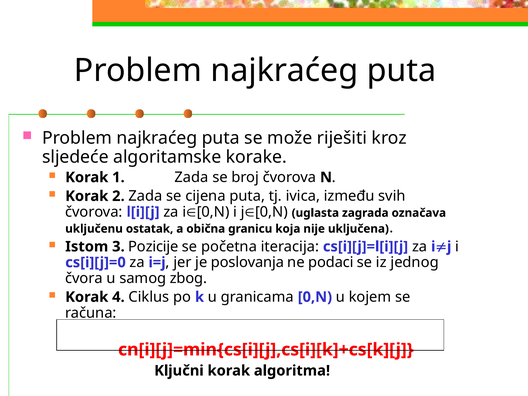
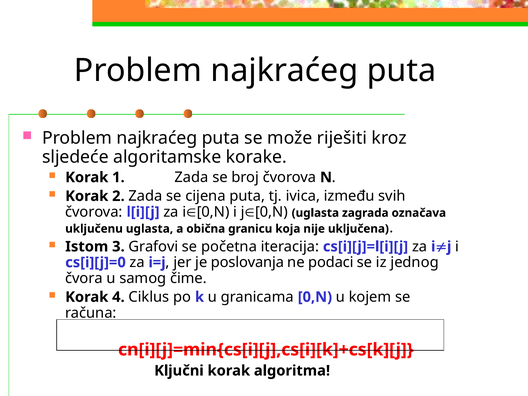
uključenu ostatak: ostatak -> uglasta
Pozicije: Pozicije -> Grafovi
zbog: zbog -> čime
